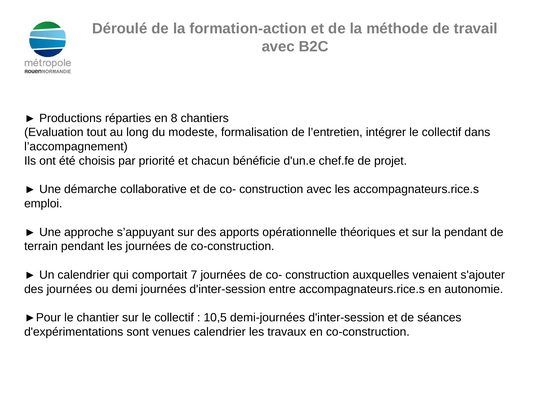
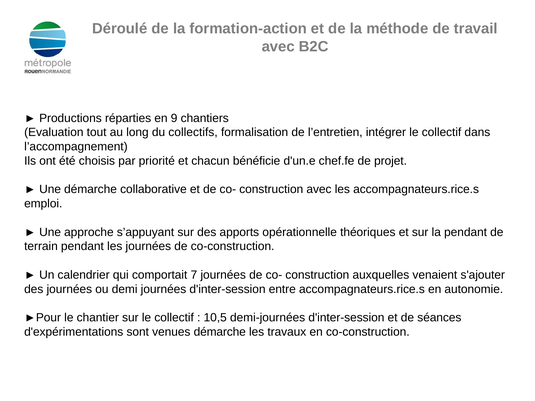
8: 8 -> 9
modeste: modeste -> collectifs
venues calendrier: calendrier -> démarche
